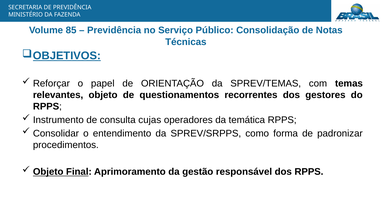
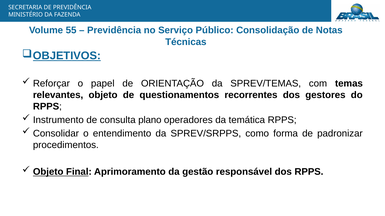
85: 85 -> 55
cujas: cujas -> plano
